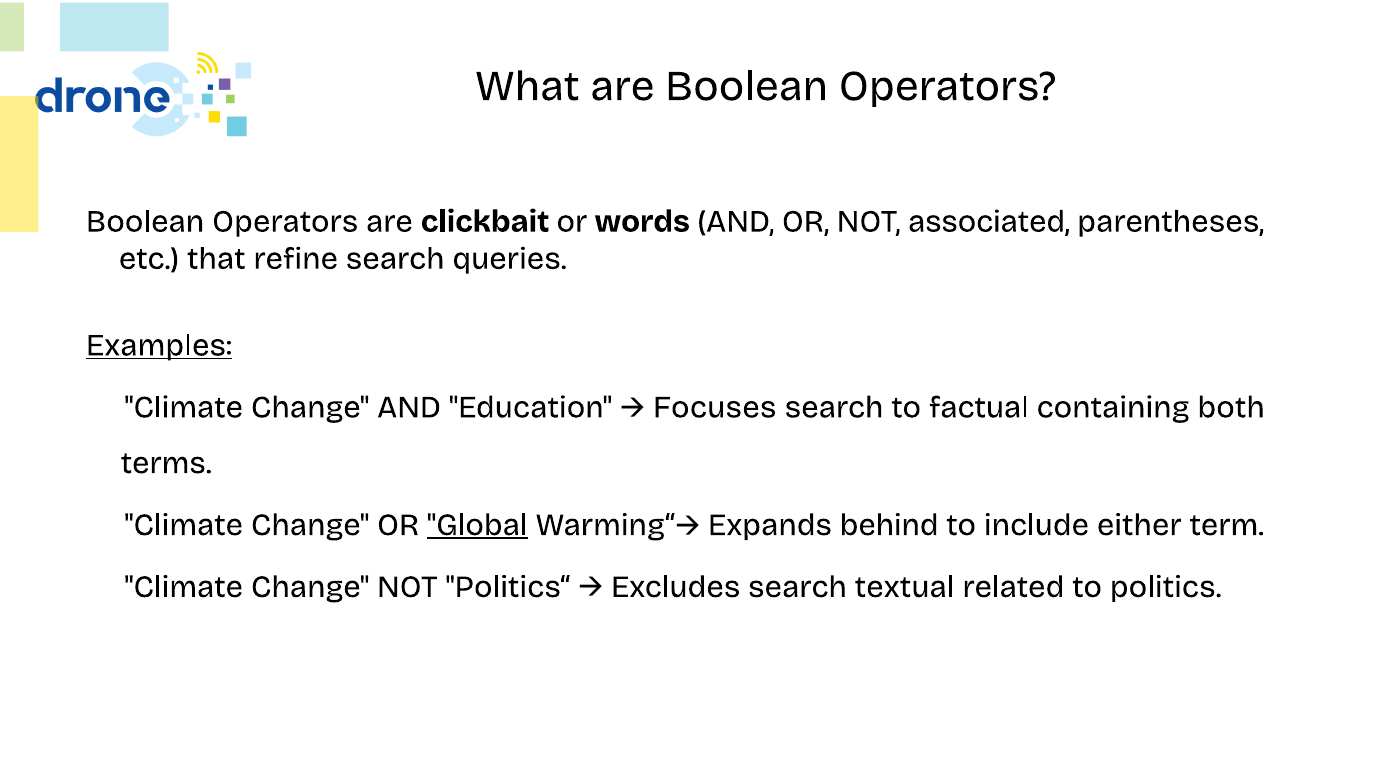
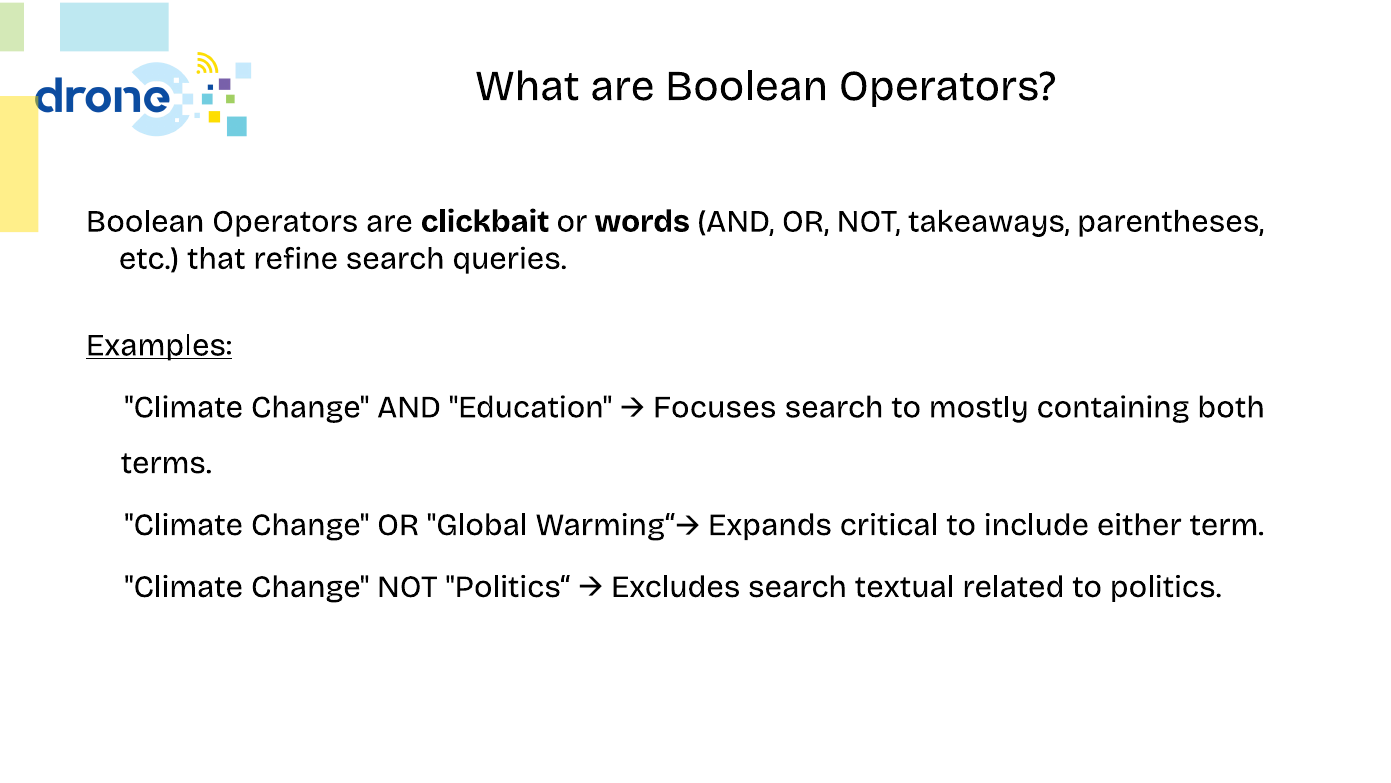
associated: associated -> takeaways
factual: factual -> mostly
Global underline: present -> none
behind: behind -> critical
